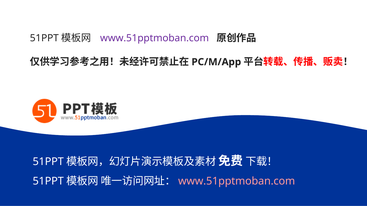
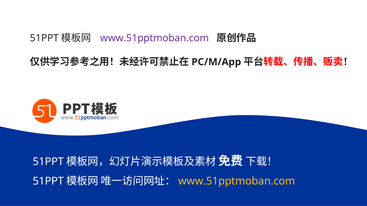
www.51pptmoban.com at (237, 181) colour: pink -> yellow
